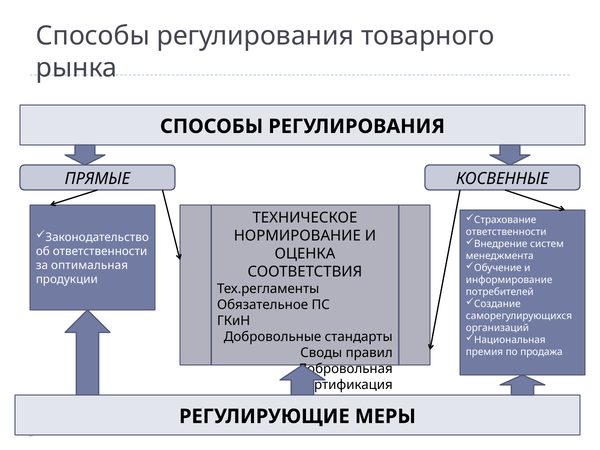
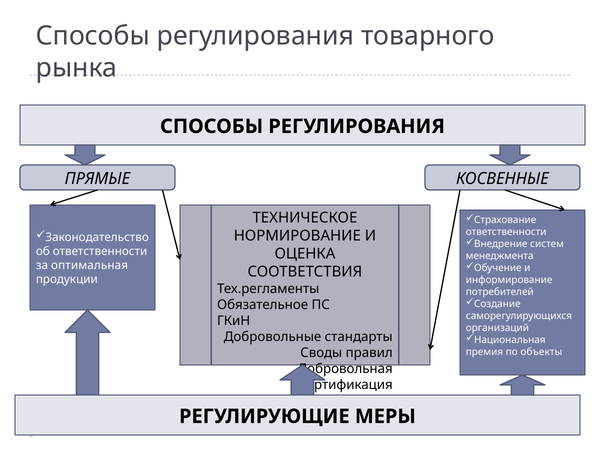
продажа: продажа -> объекты
